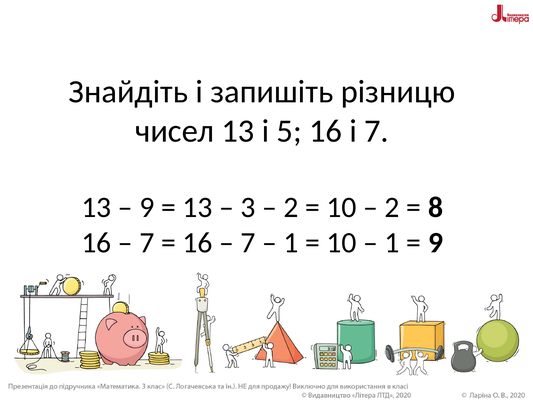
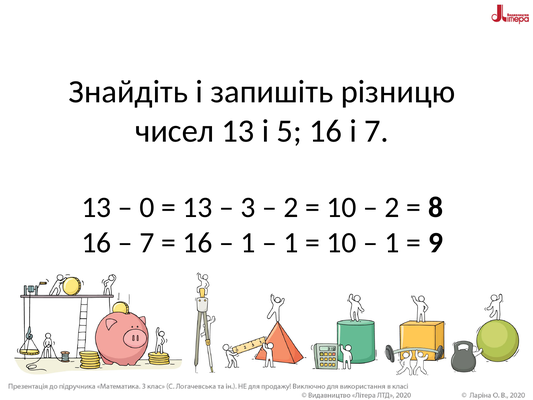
9 at (147, 207): 9 -> 0
7 at (248, 243): 7 -> 1
